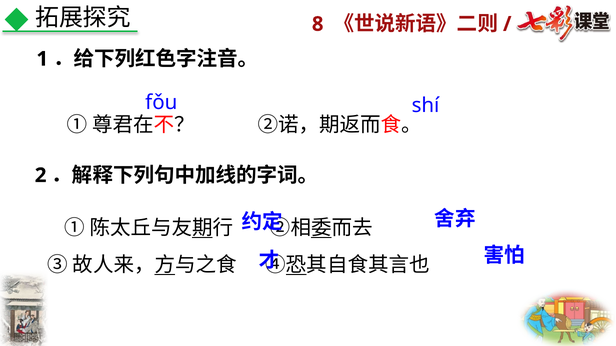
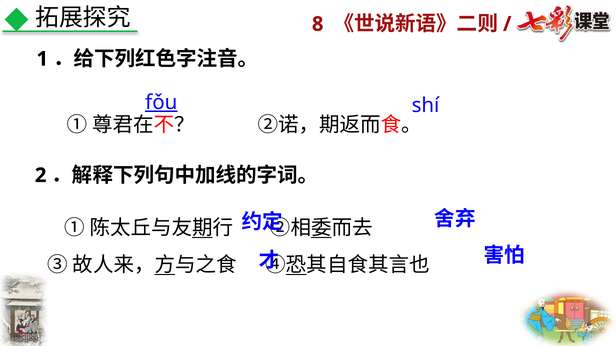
fǒu underline: none -> present
